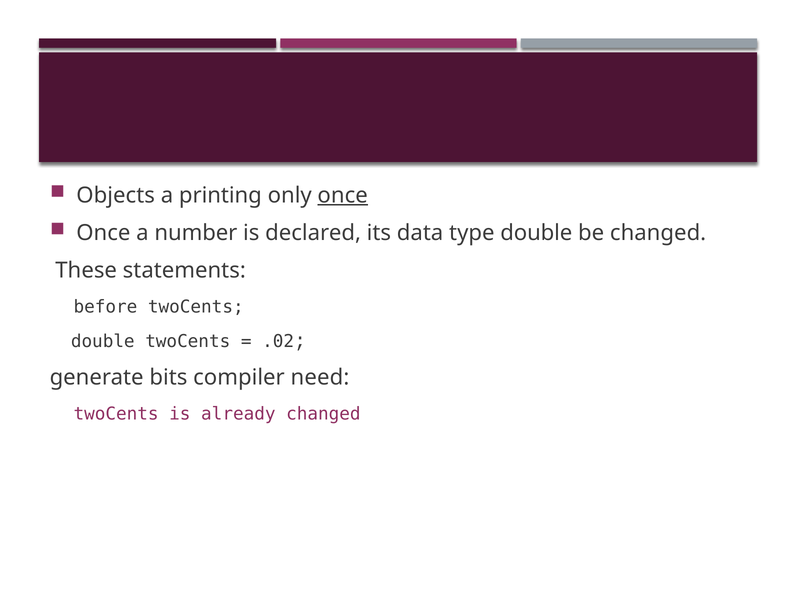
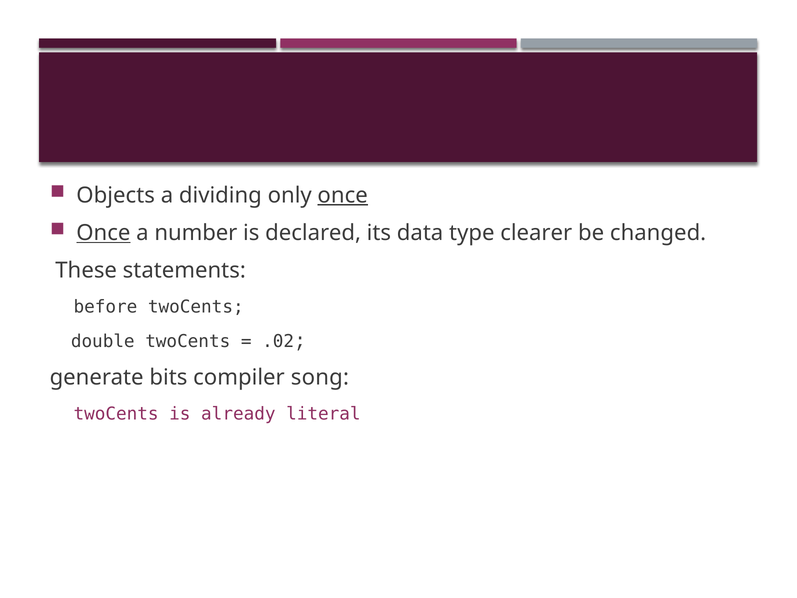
printing: printing -> dividing
Once at (103, 233) underline: none -> present
type double: double -> clearer
need: need -> song
already changed: changed -> literal
